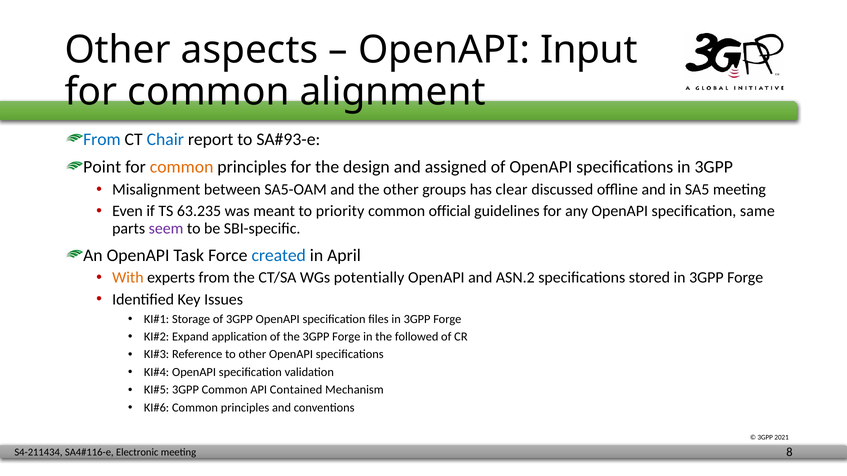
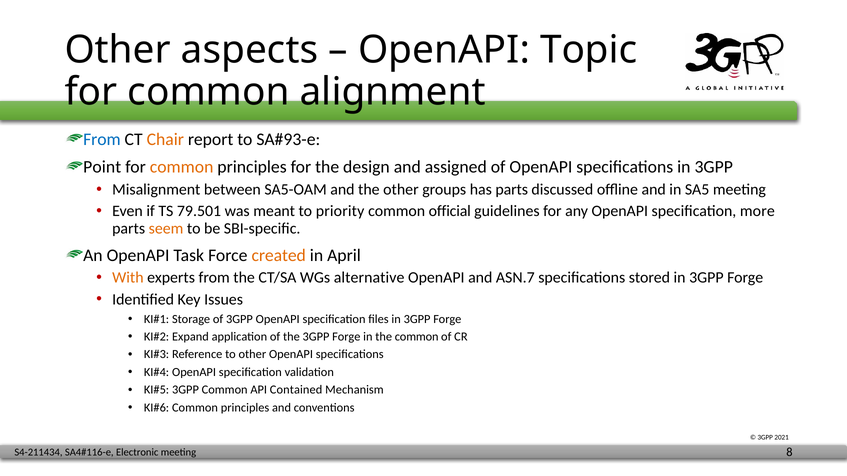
Input: Input -> Topic
Chair colour: blue -> orange
has clear: clear -> parts
63.235: 63.235 -> 79.501
same: same -> more
seem colour: purple -> orange
created colour: blue -> orange
potentially: potentially -> alternative
ASN.2: ASN.2 -> ASN.7
the followed: followed -> common
